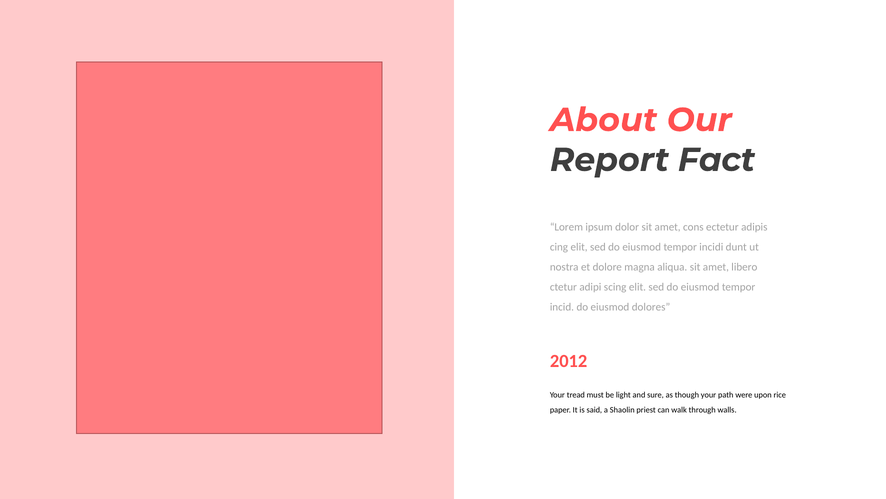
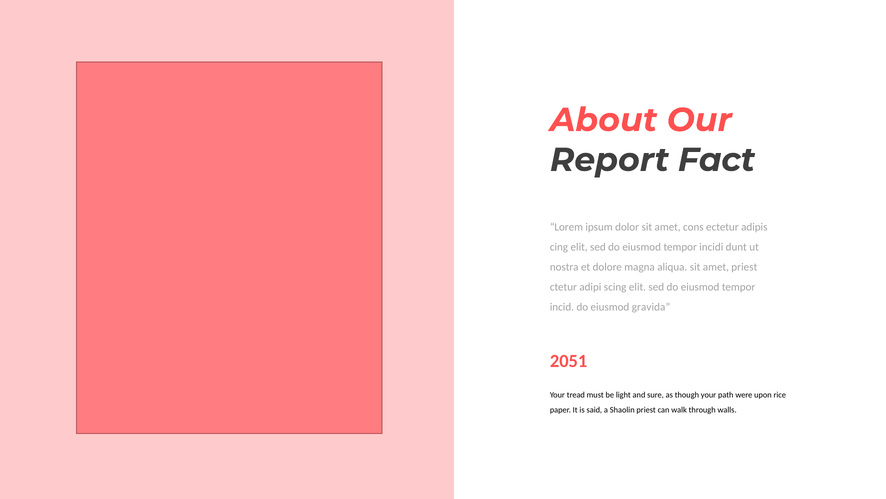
amet libero: libero -> priest
dolores: dolores -> gravida
2012: 2012 -> 2051
